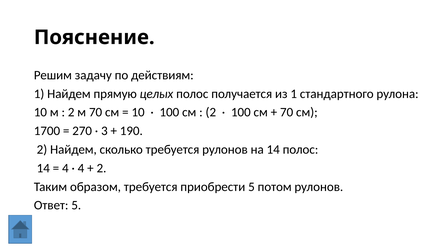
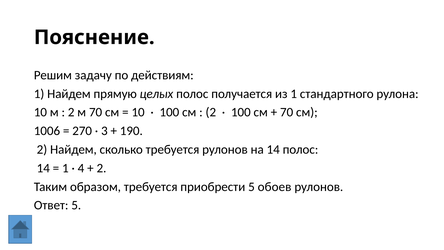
1700: 1700 -> 1006
4 at (65, 168): 4 -> 1
потом: потом -> обоев
